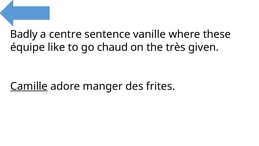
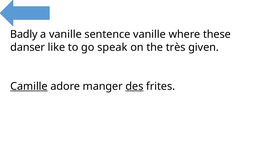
a centre: centre -> vanille
équipe: équipe -> danser
chaud: chaud -> speak
des underline: none -> present
